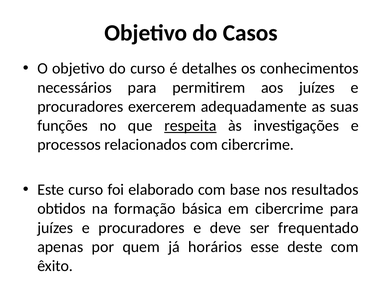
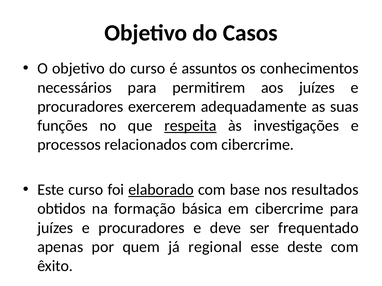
detalhes: detalhes -> assuntos
elaborado underline: none -> present
horários: horários -> regional
